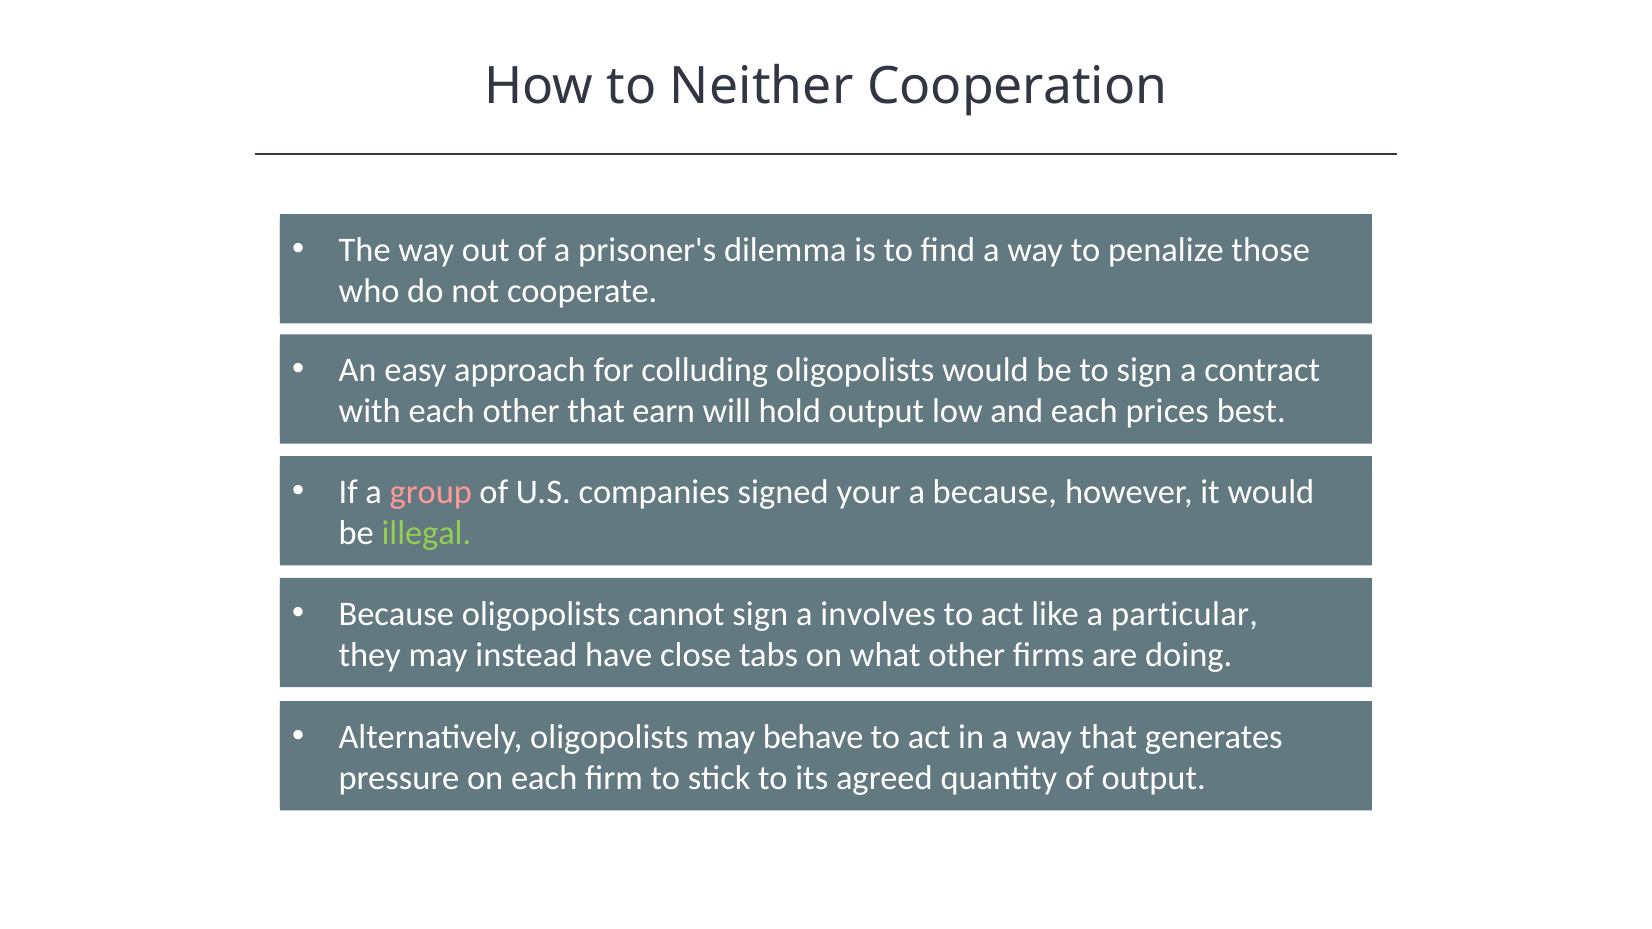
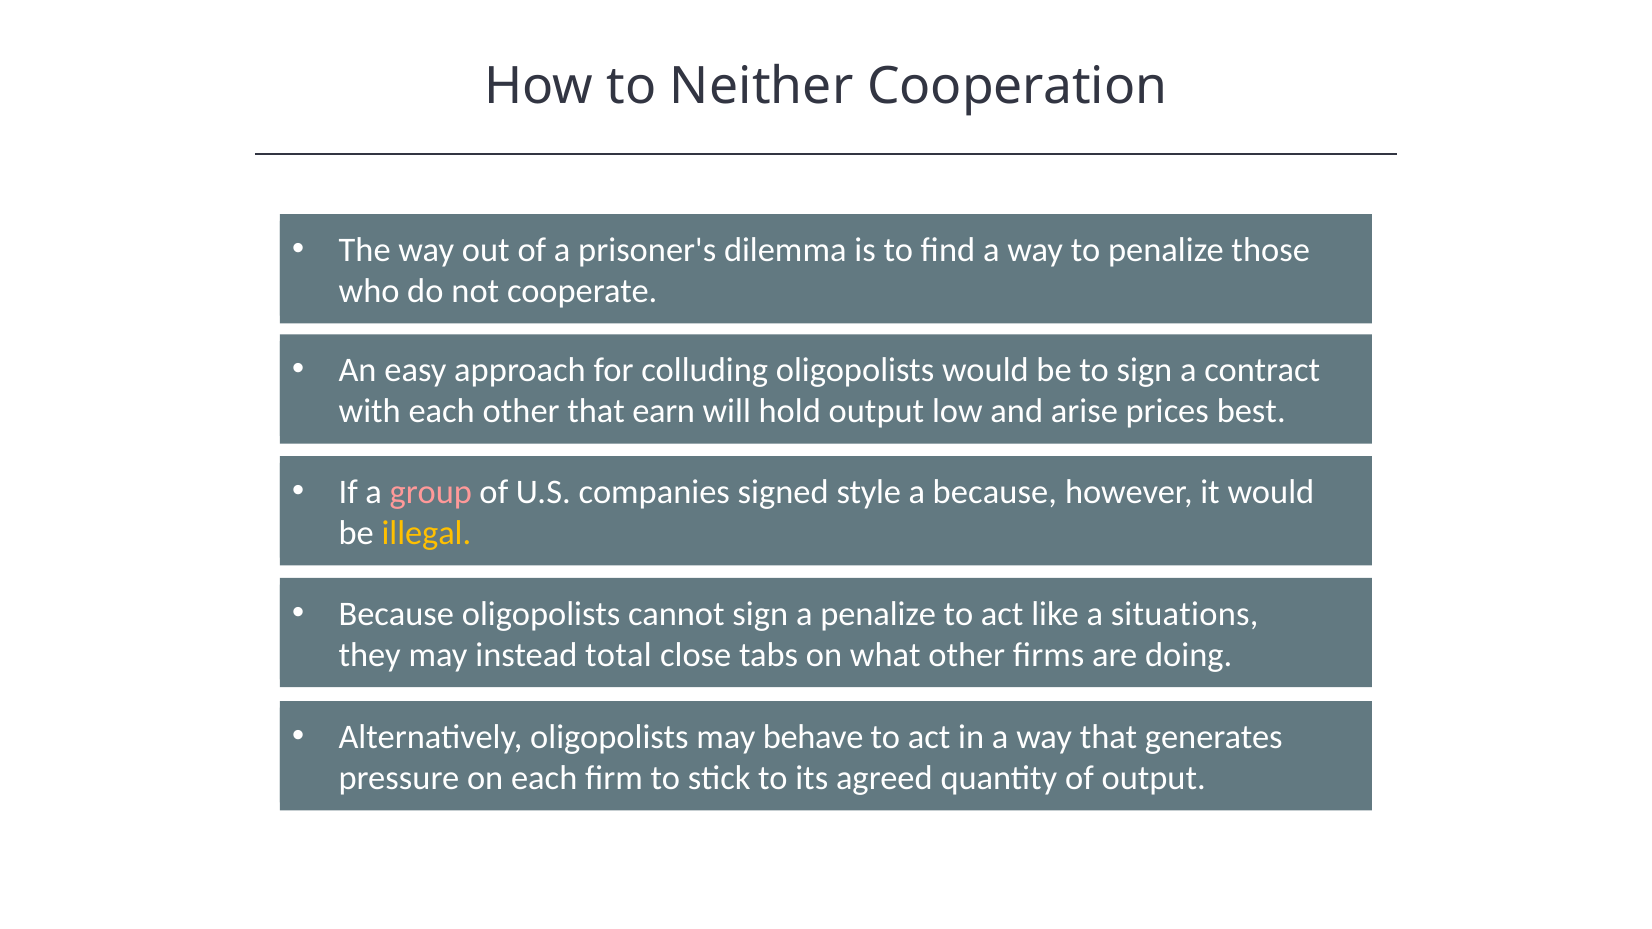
and each: each -> arise
your: your -> style
illegal colour: light green -> yellow
a involves: involves -> penalize
particular: particular -> situations
have: have -> total
